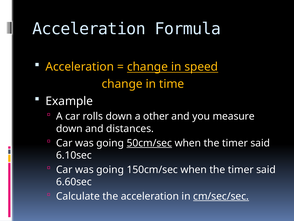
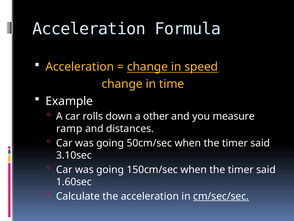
down at (69, 128): down -> ramp
50cm/sec underline: present -> none
6.10sec: 6.10sec -> 3.10sec
6.60sec: 6.60sec -> 1.60sec
